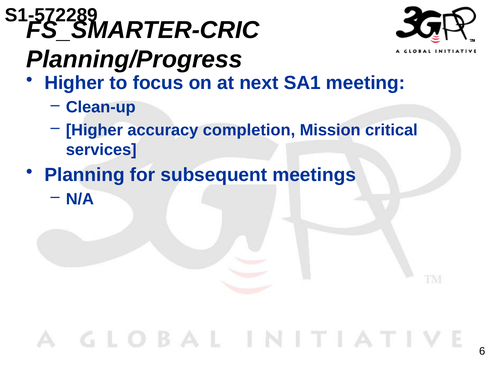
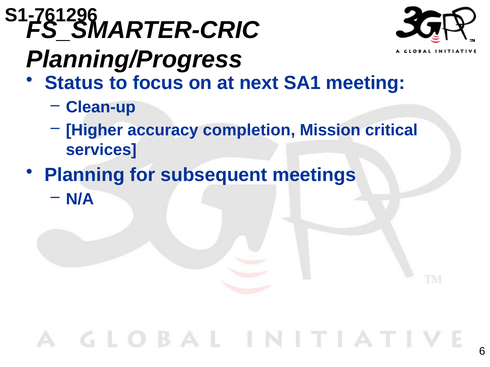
S1-572289: S1-572289 -> S1-761296
Higher at (74, 83): Higher -> Status
